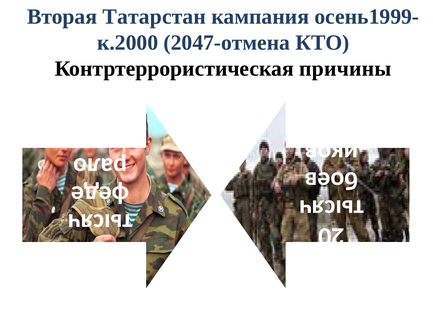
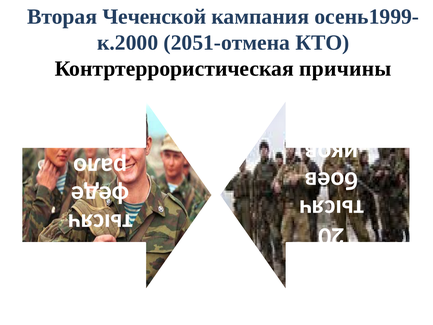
Татарстан: Татарстан -> Чеченской
2047-отмена: 2047-отмена -> 2051-отмена
